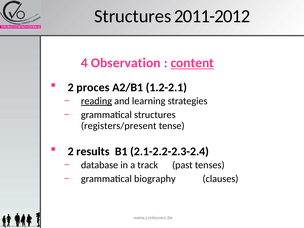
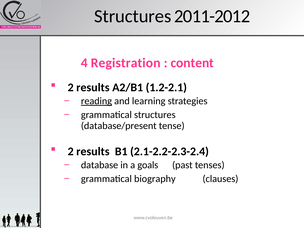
Observation: Observation -> Registration
content underline: present -> none
proces at (93, 87): proces -> results
registers/present: registers/present -> database/present
track: track -> goals
